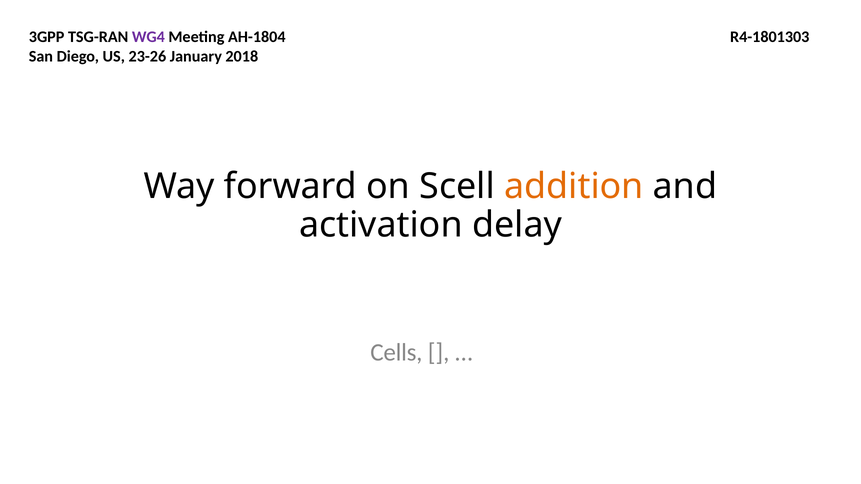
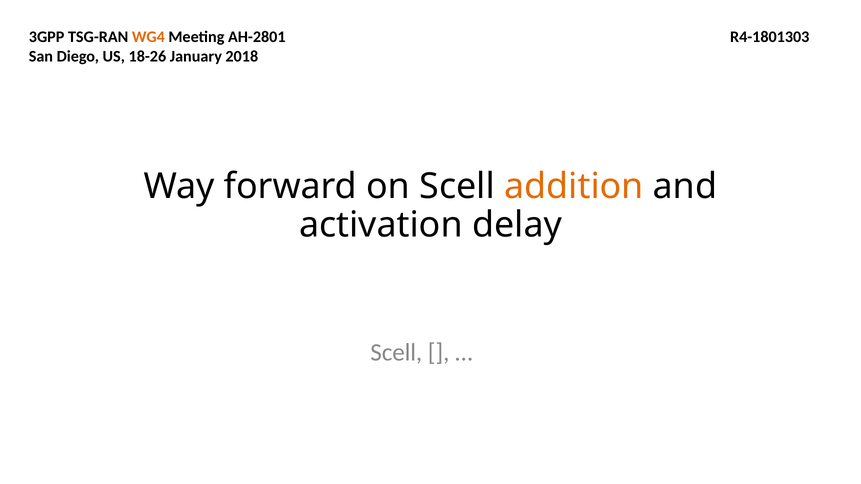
WG4 colour: purple -> orange
AH-1804: AH-1804 -> AH-2801
23-26: 23-26 -> 18-26
Cells at (396, 353): Cells -> Scell
